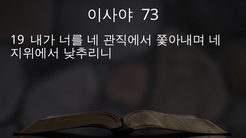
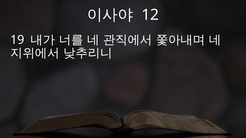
73: 73 -> 12
